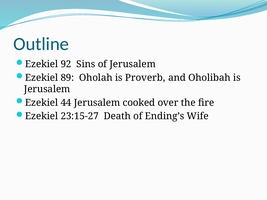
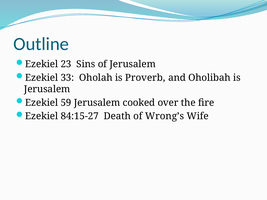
92: 92 -> 23
89: 89 -> 33
44: 44 -> 59
23:15-27: 23:15-27 -> 84:15-27
Ending’s: Ending’s -> Wrong’s
